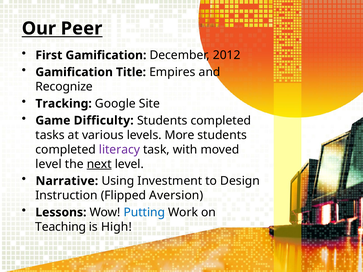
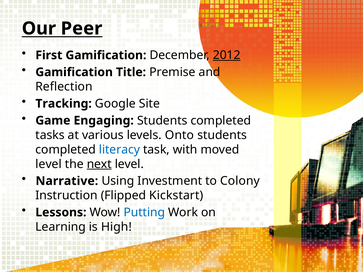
2012 underline: none -> present
Empires: Empires -> Premise
Recognize: Recognize -> Reflection
Difficulty: Difficulty -> Engaging
More: More -> Onto
literacy colour: purple -> blue
Design: Design -> Colony
Aversion: Aversion -> Kickstart
Teaching: Teaching -> Learning
